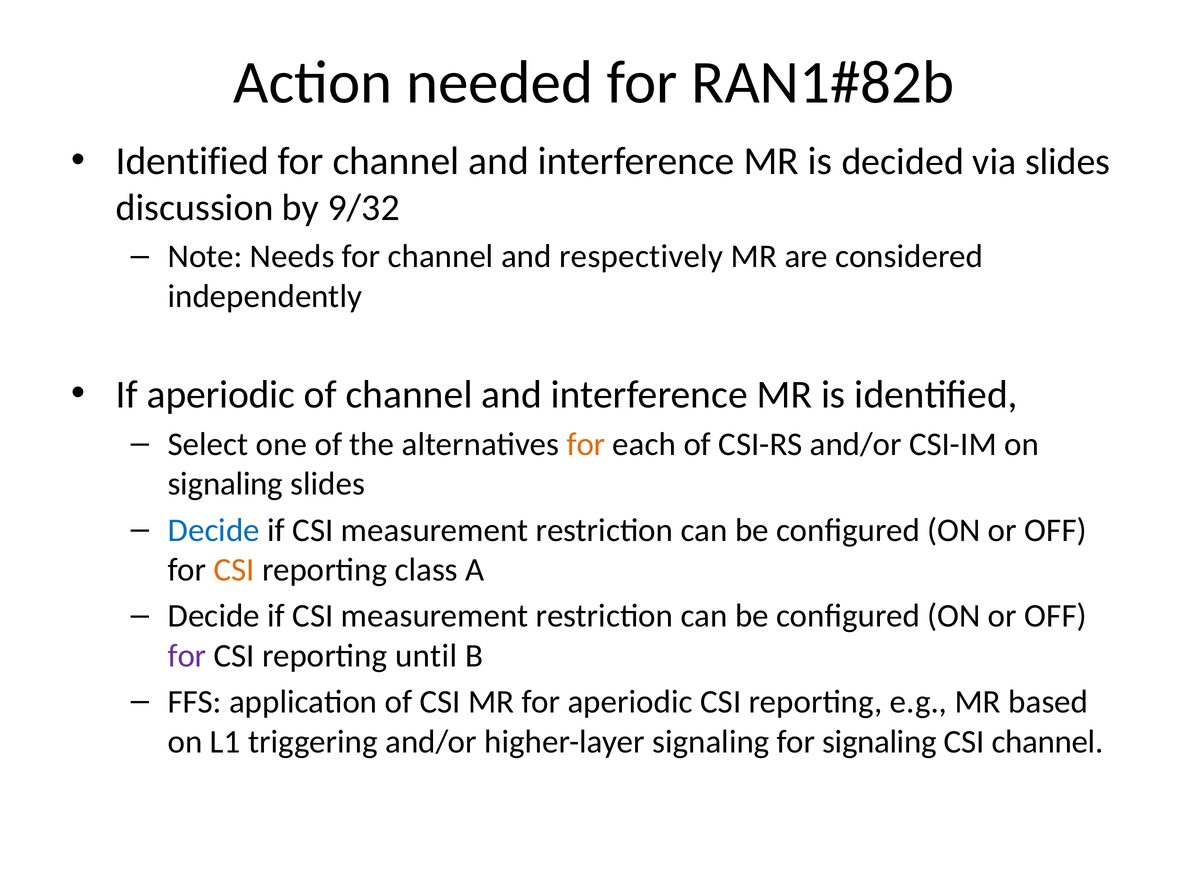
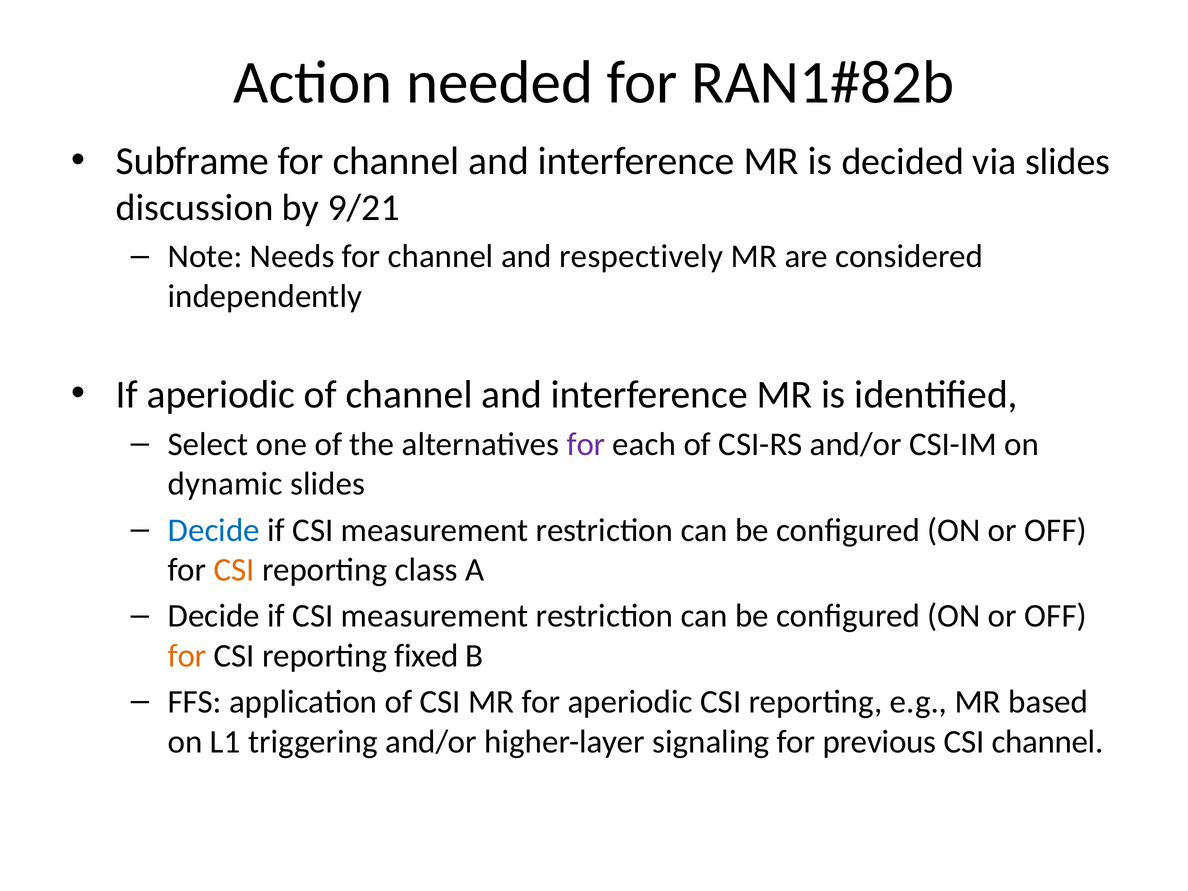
Identified at (192, 161): Identified -> Subframe
9/32: 9/32 -> 9/21
for at (586, 444) colour: orange -> purple
signaling at (225, 484): signaling -> dynamic
for at (187, 656) colour: purple -> orange
until: until -> fixed
for signaling: signaling -> previous
